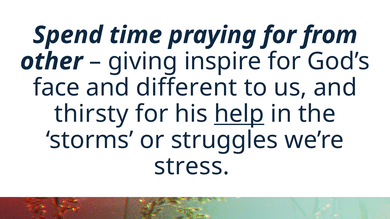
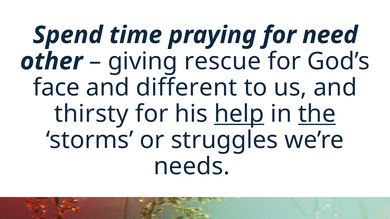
from: from -> need
inspire: inspire -> rescue
the underline: none -> present
stress: stress -> needs
